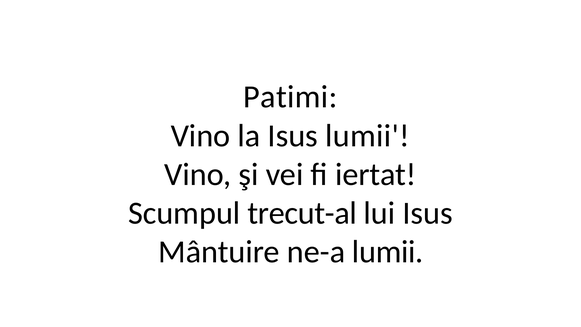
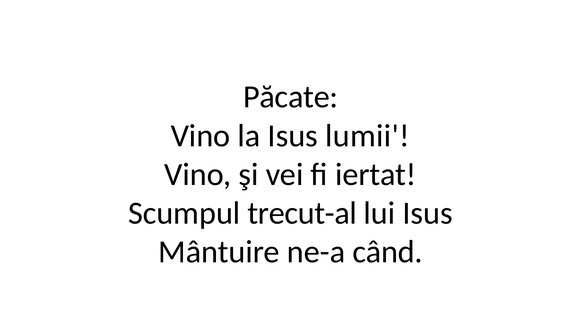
Patimi: Patimi -> Păcate
ne-a lumii: lumii -> când
